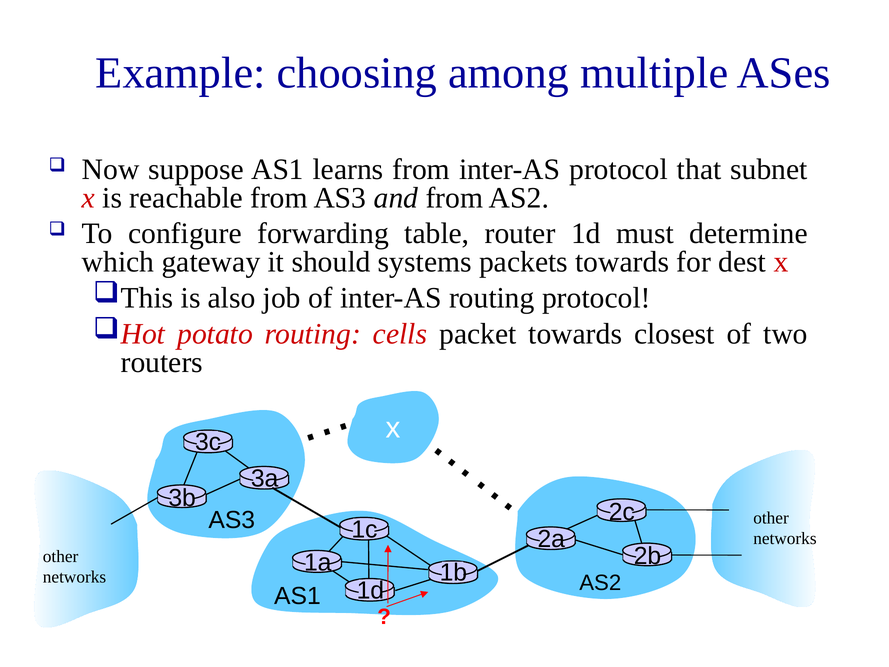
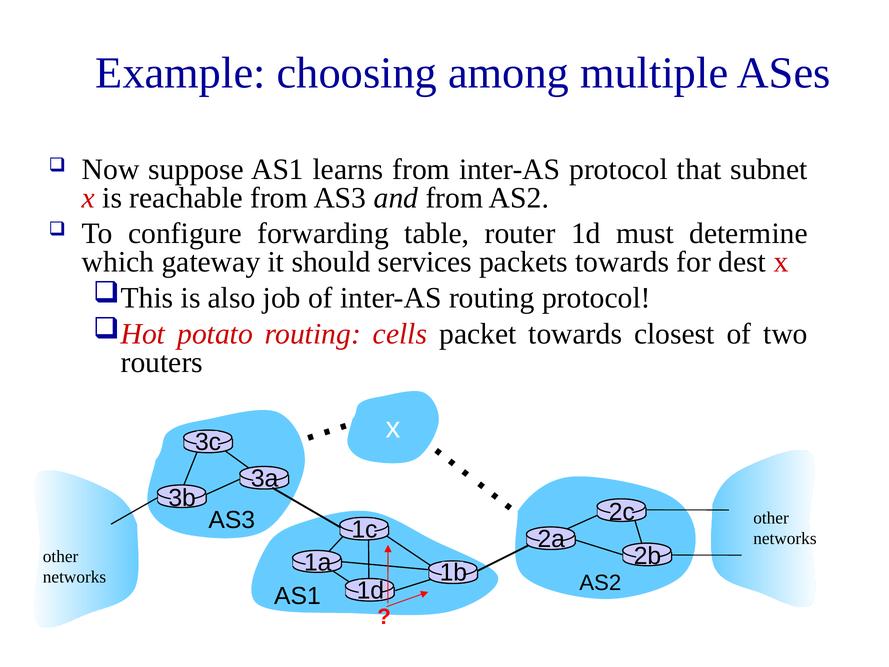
systems: systems -> services
